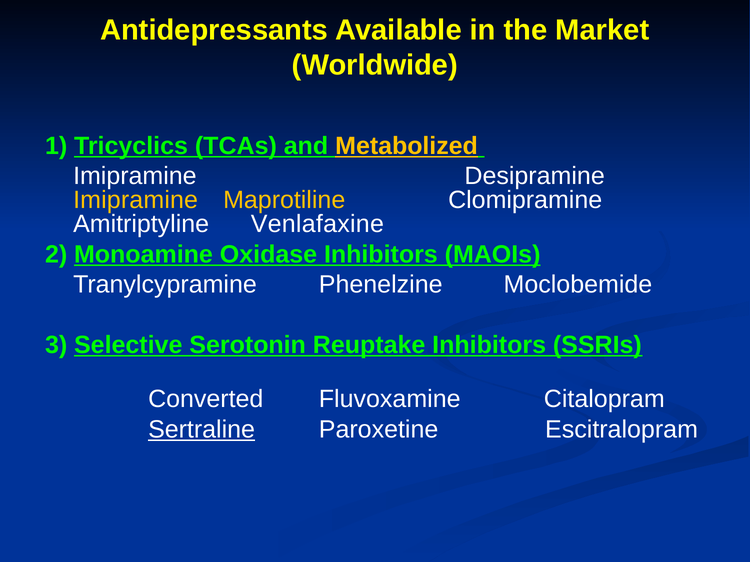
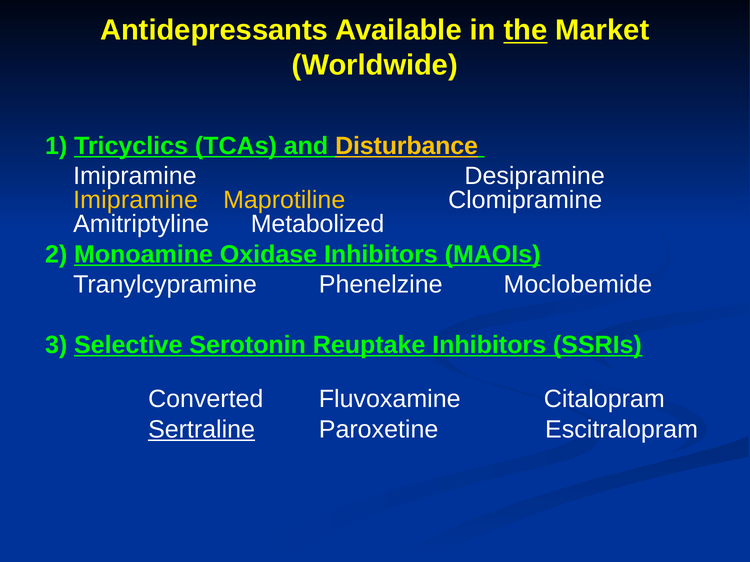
the underline: none -> present
Metabolized: Metabolized -> Disturbance
Venlafaxine: Venlafaxine -> Metabolized
